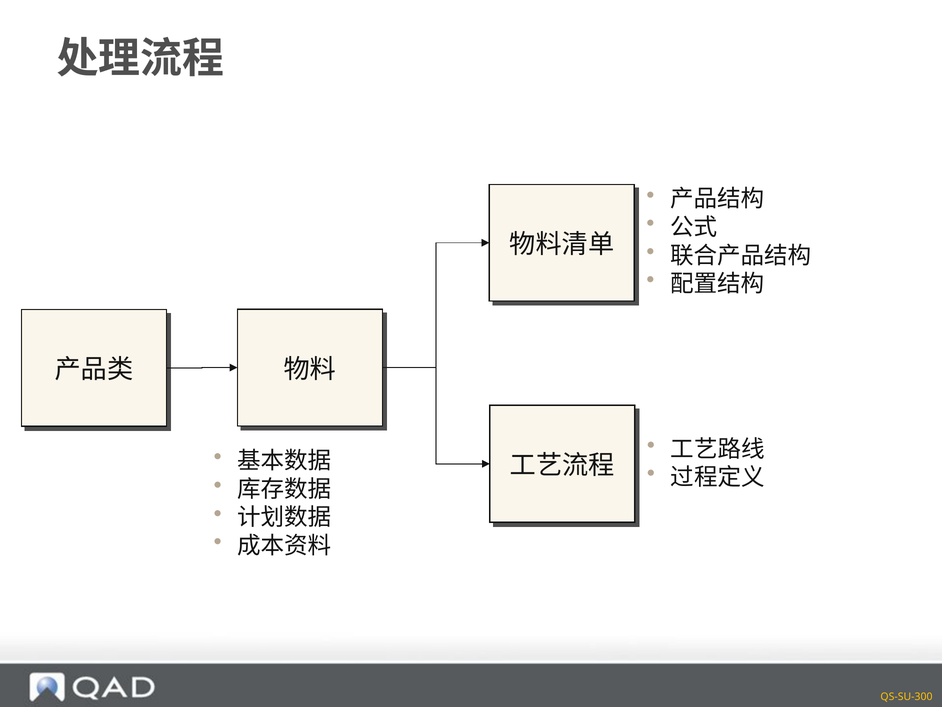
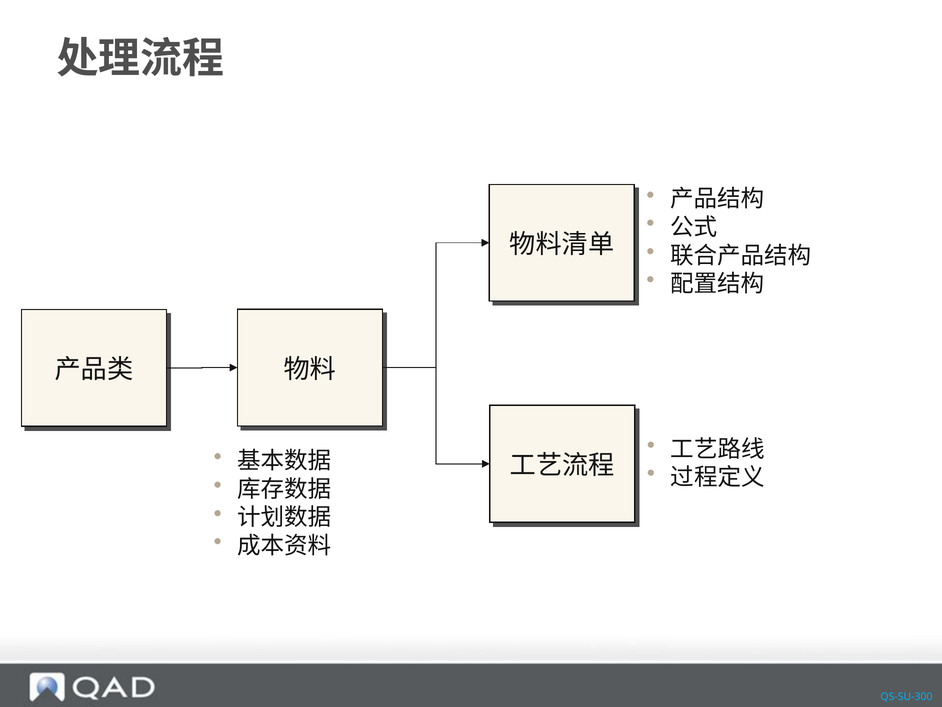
QS-SU-300 colour: yellow -> light blue
